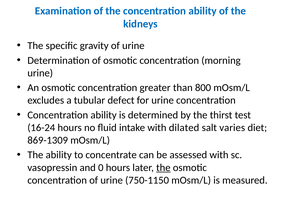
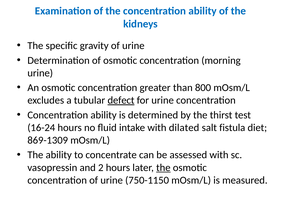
defect underline: none -> present
varies: varies -> fistula
0: 0 -> 2
